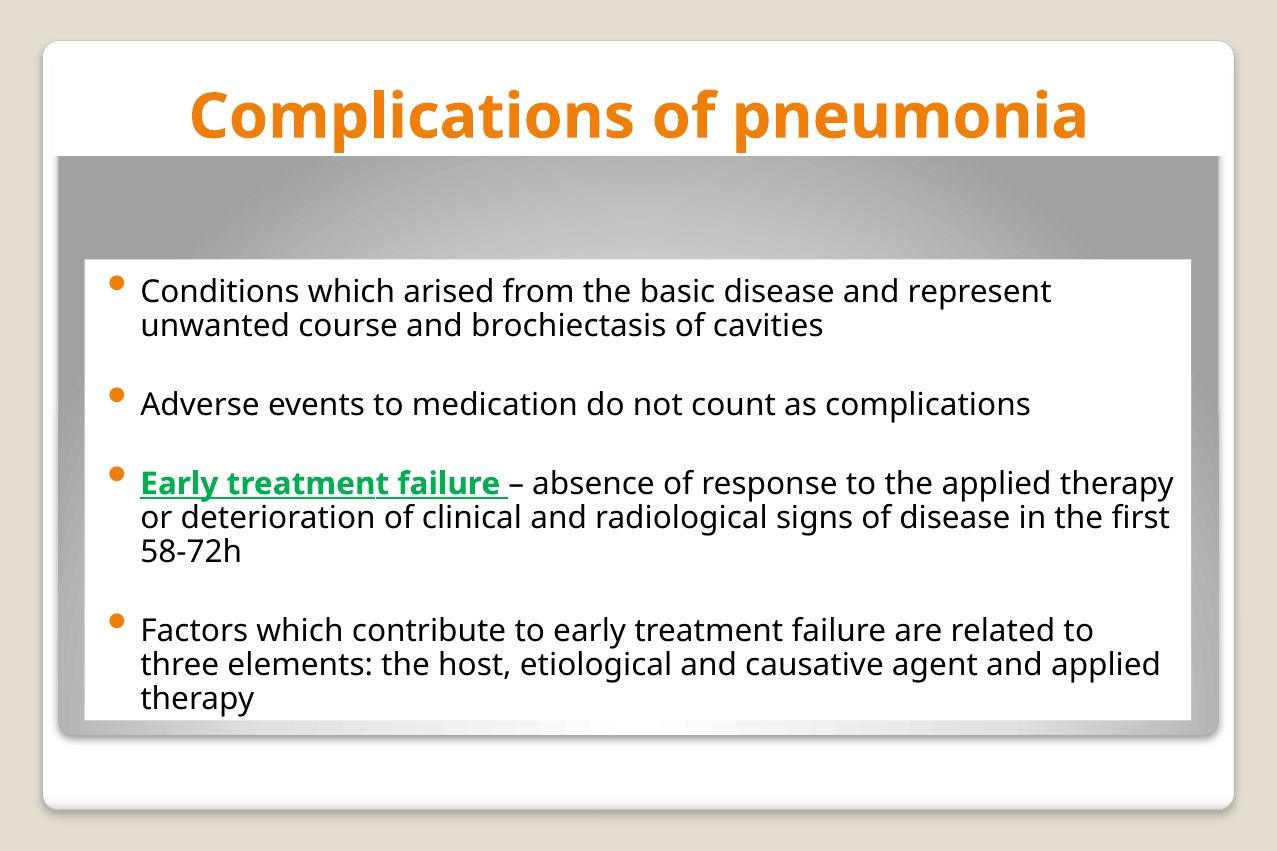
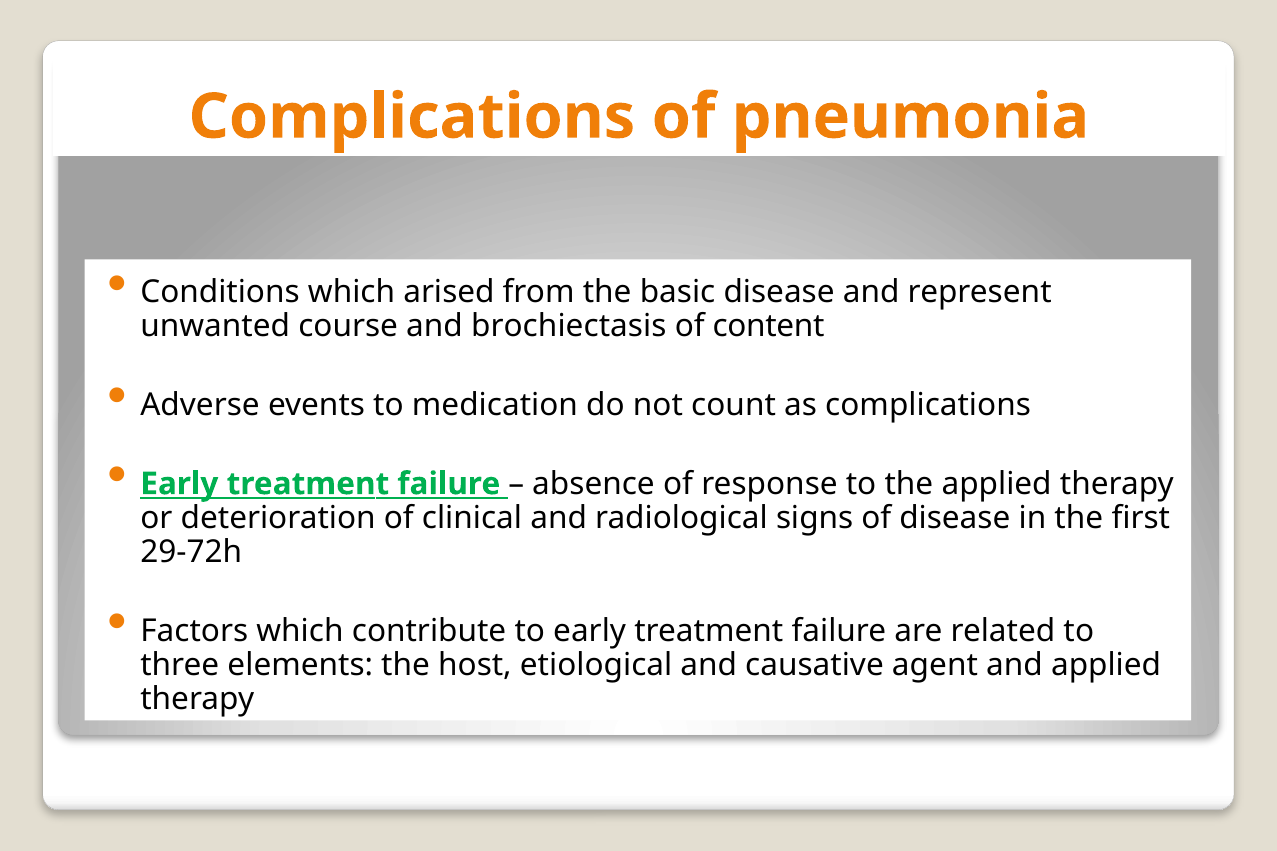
cavities: cavities -> content
58-72h: 58-72h -> 29-72h
